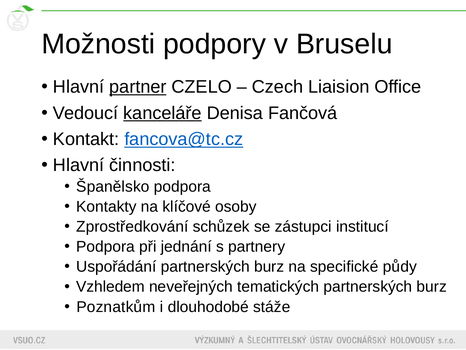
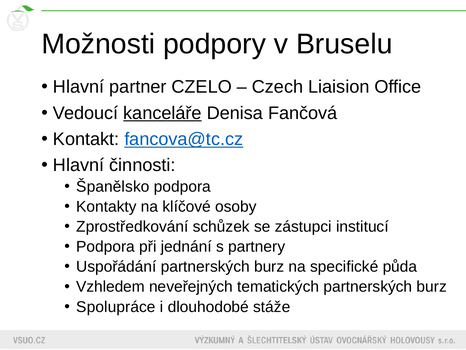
partner underline: present -> none
půdy: půdy -> půda
Poznatkům: Poznatkům -> Spolupráce
